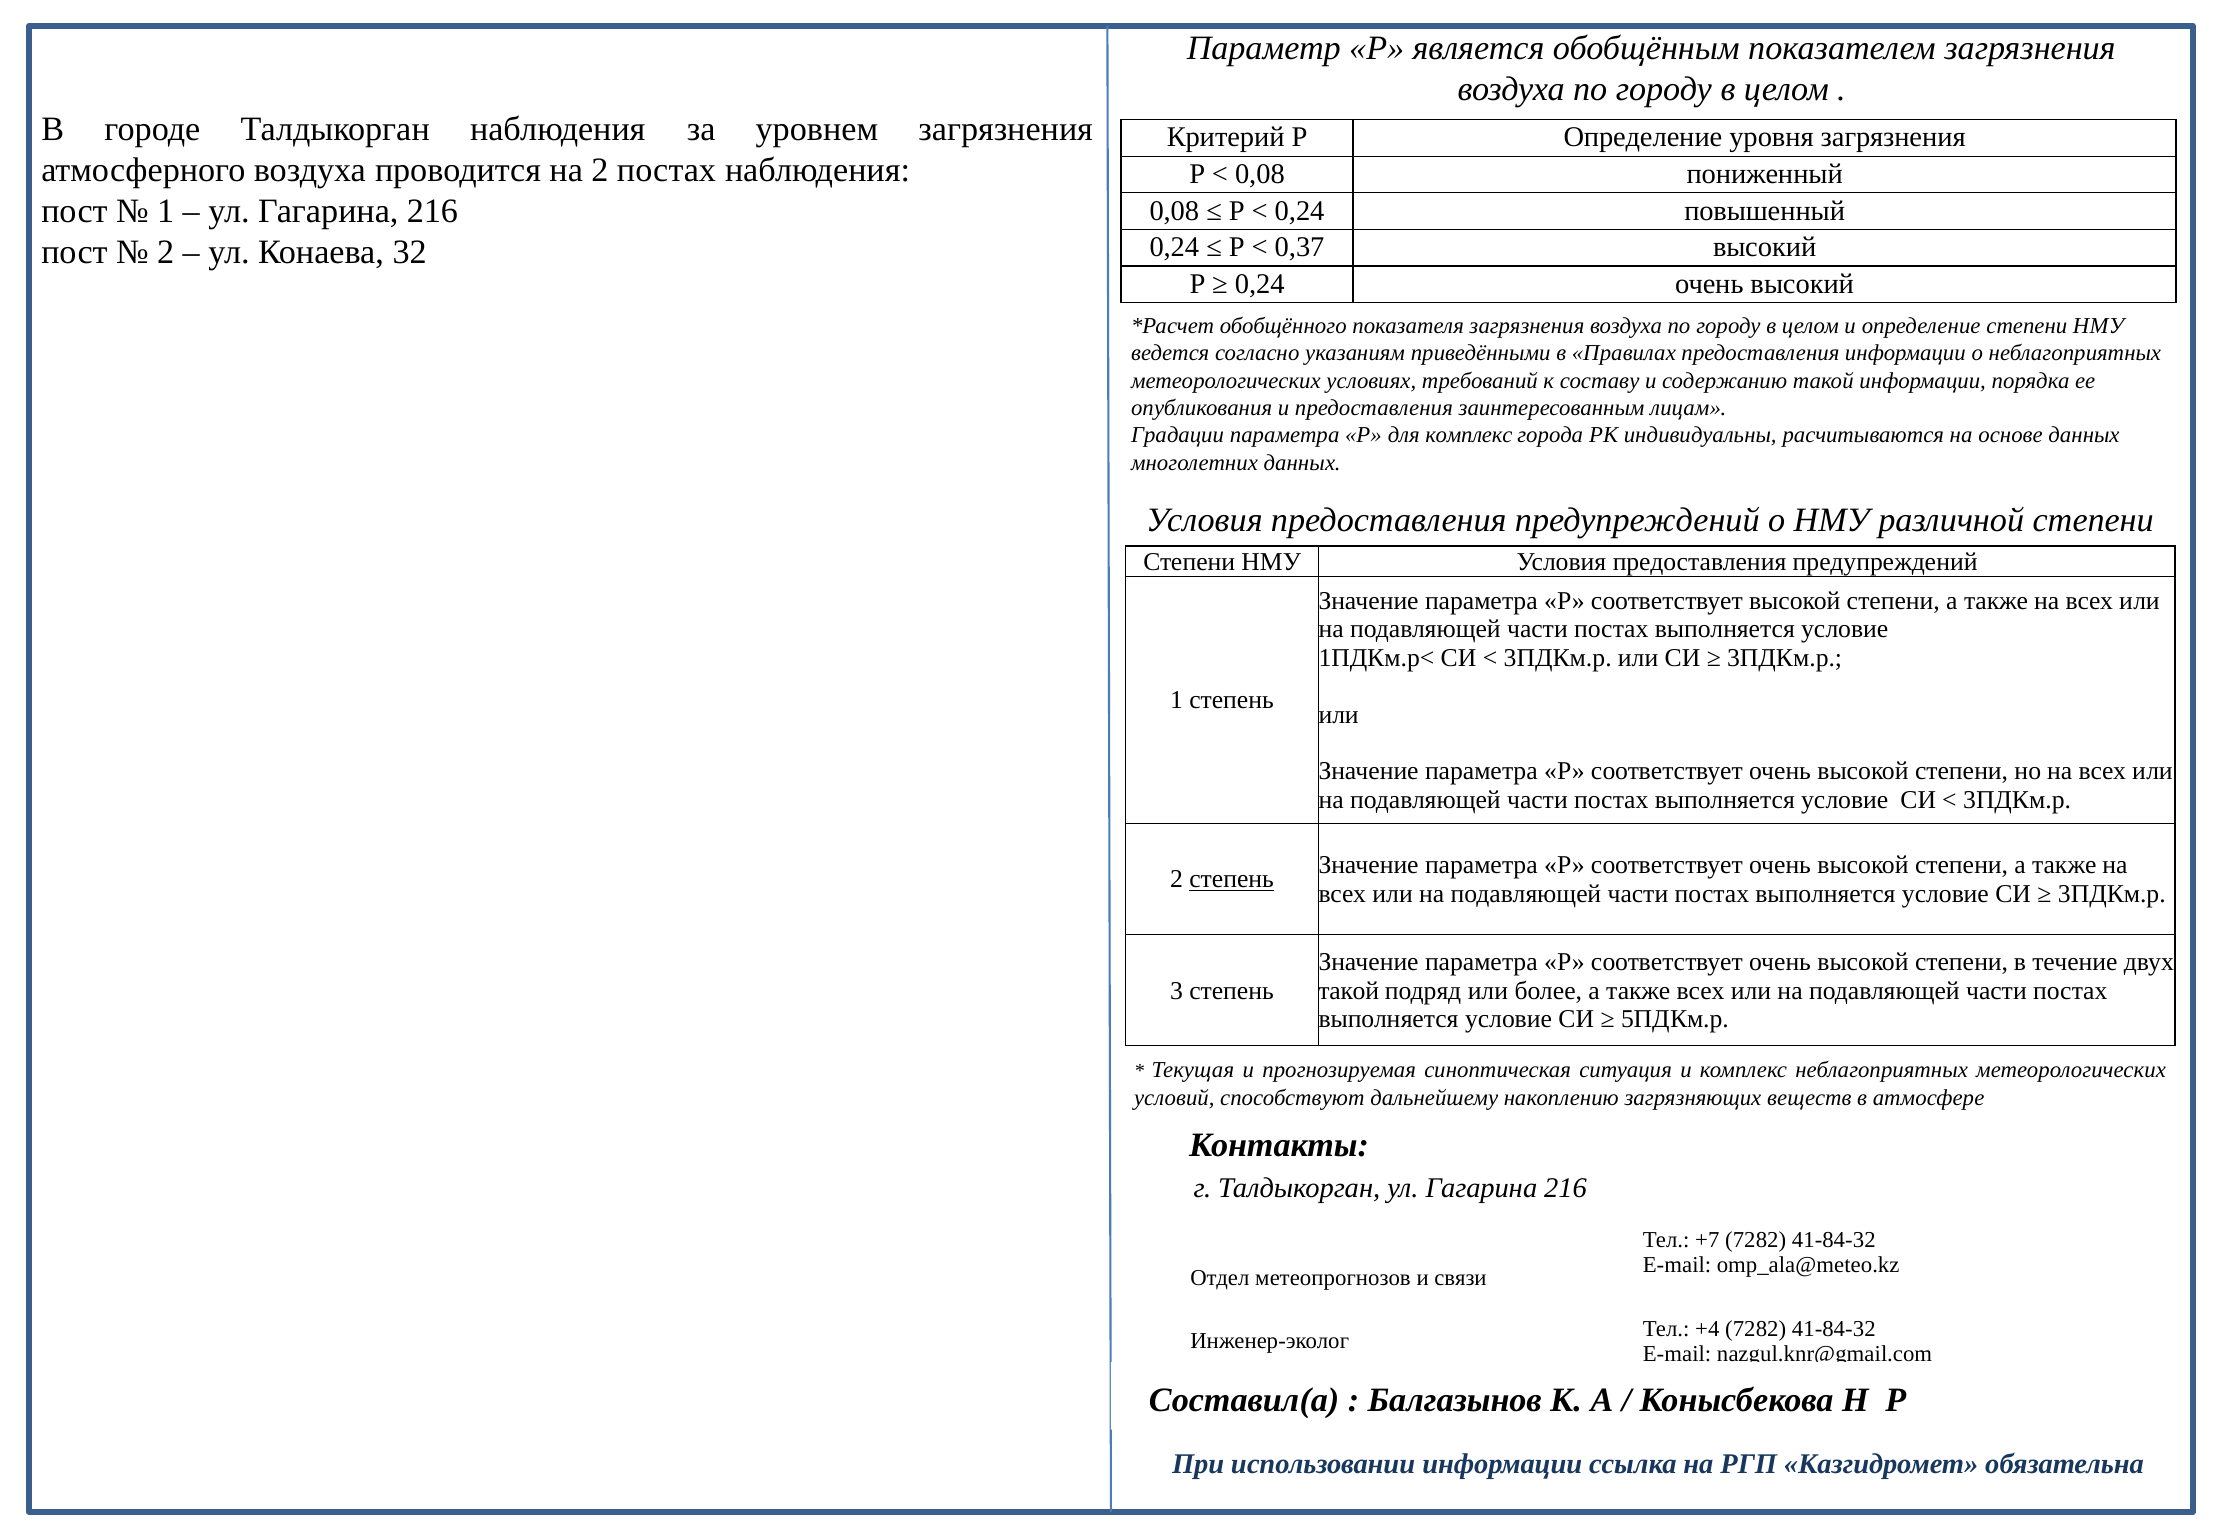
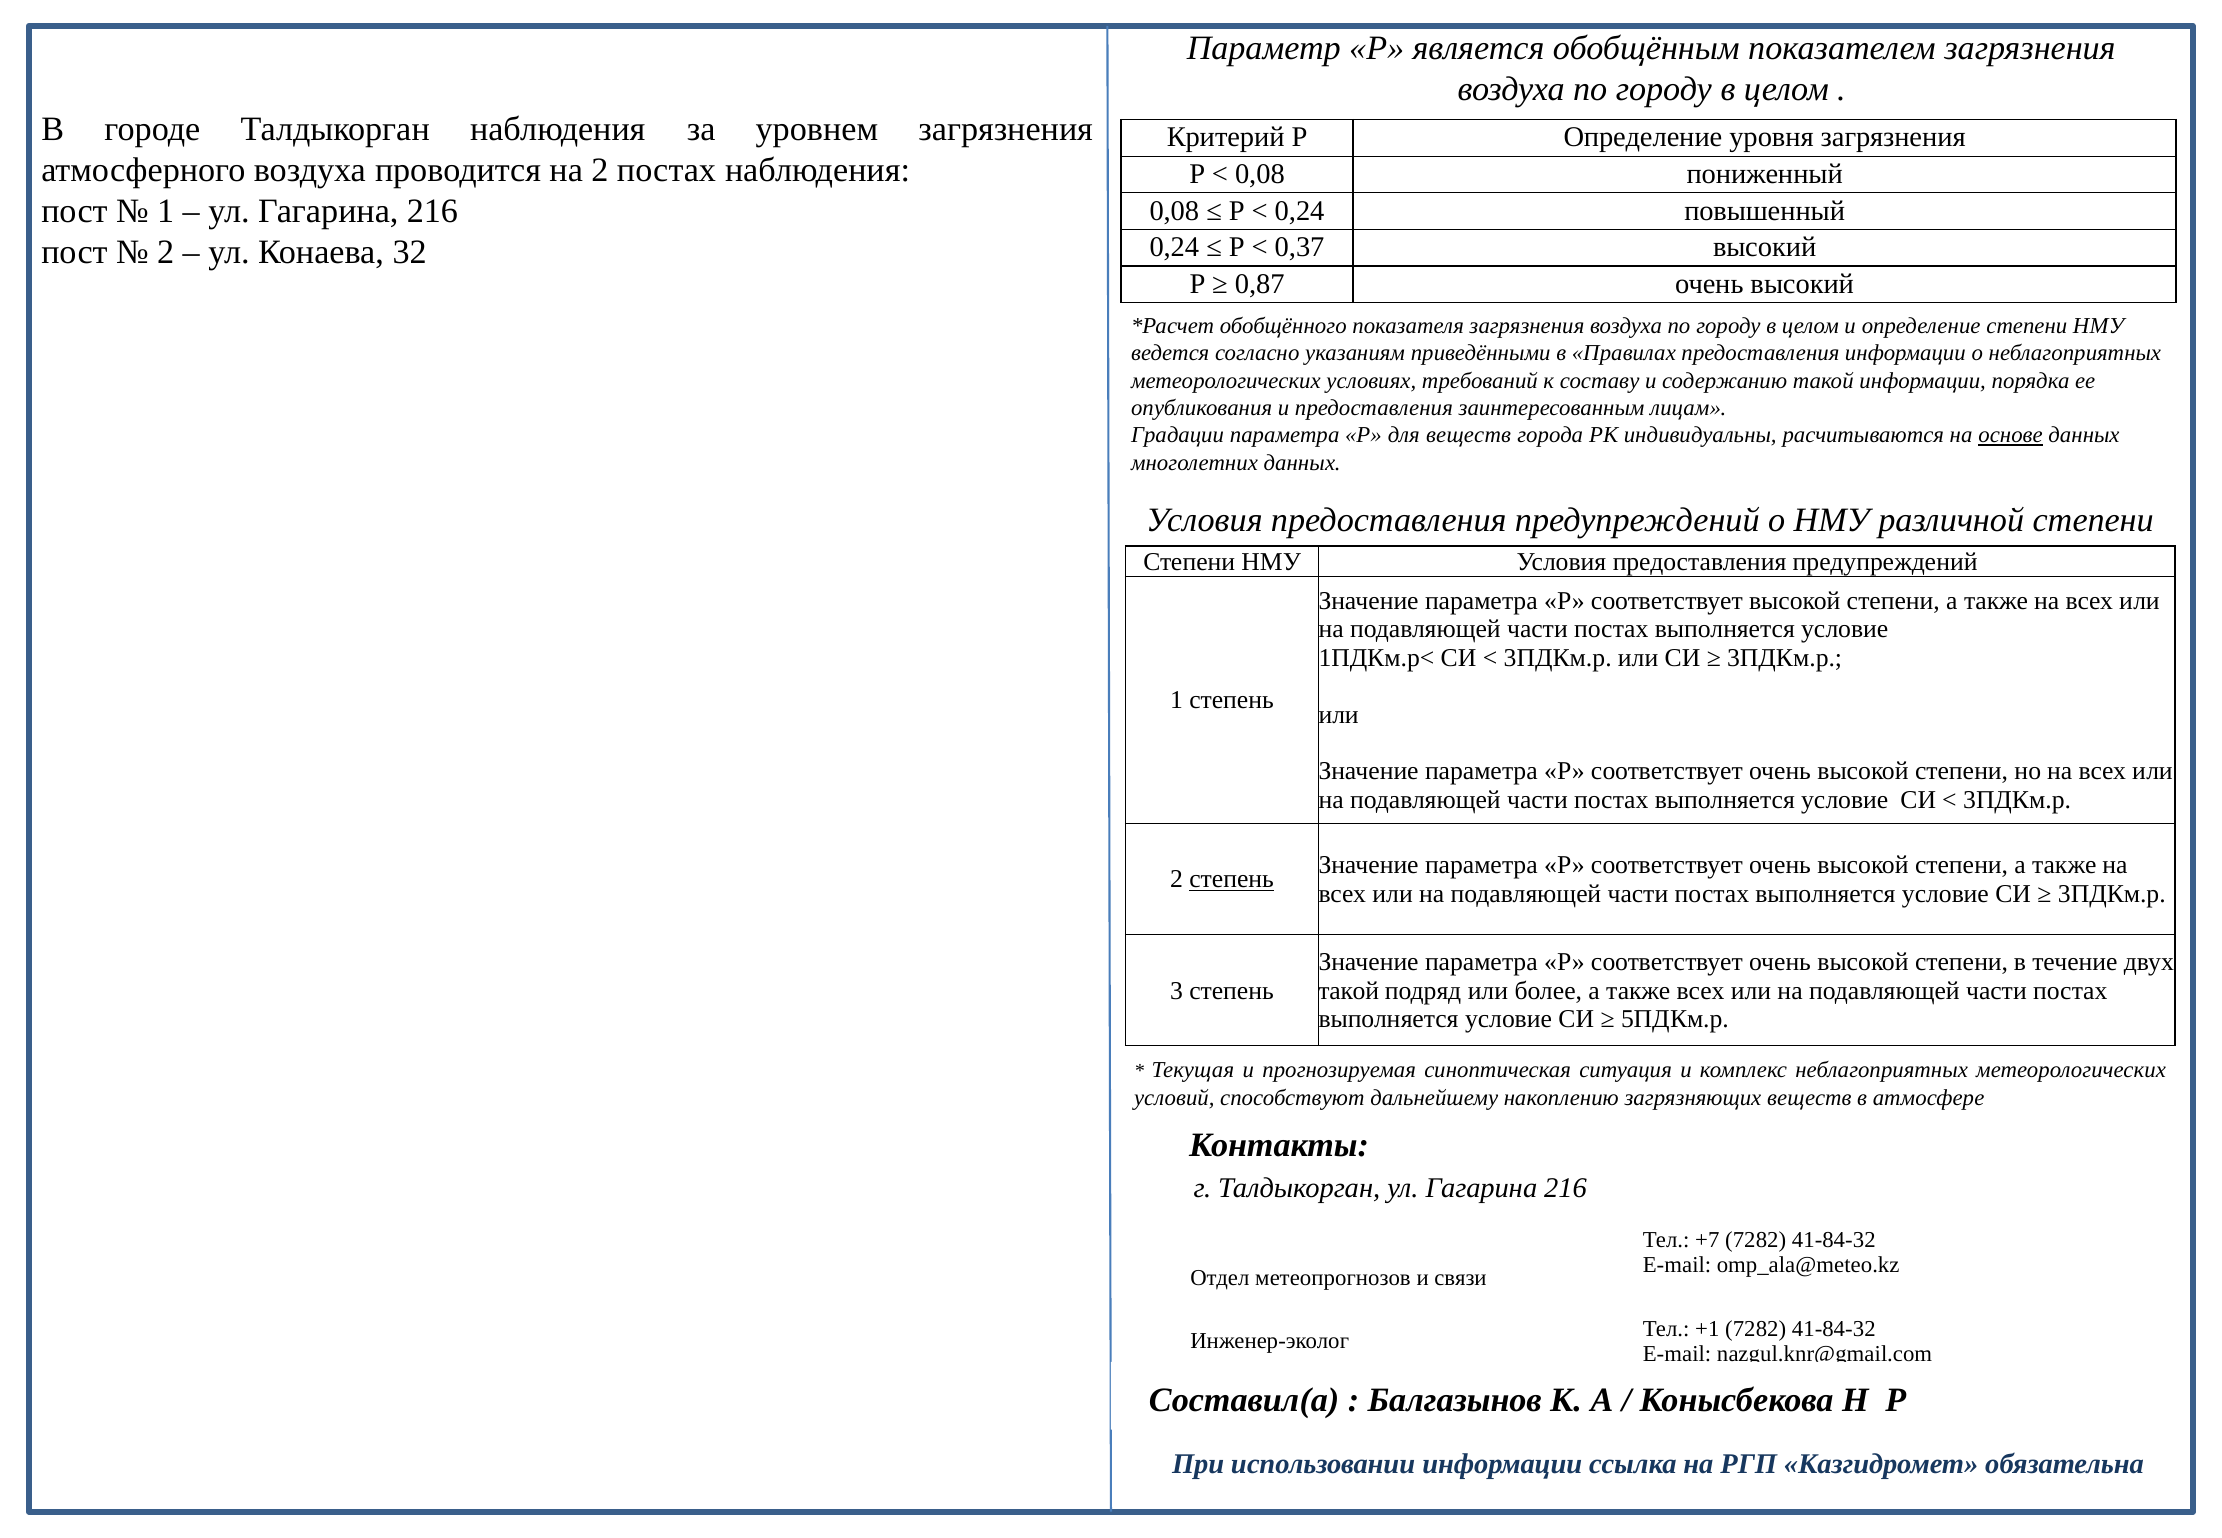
0,24 at (1260, 284): 0,24 -> 0,87
для комплекс: комплекс -> веществ
основе underline: none -> present
+4: +4 -> +1
